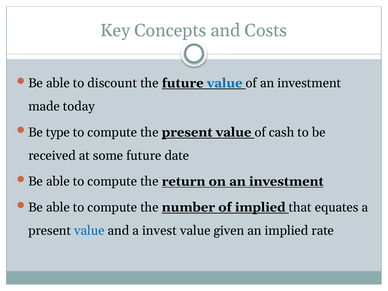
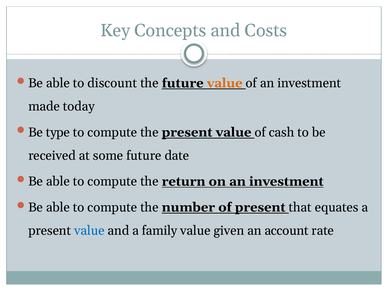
value at (225, 83) colour: blue -> orange
of implied: implied -> present
invest: invest -> family
an implied: implied -> account
